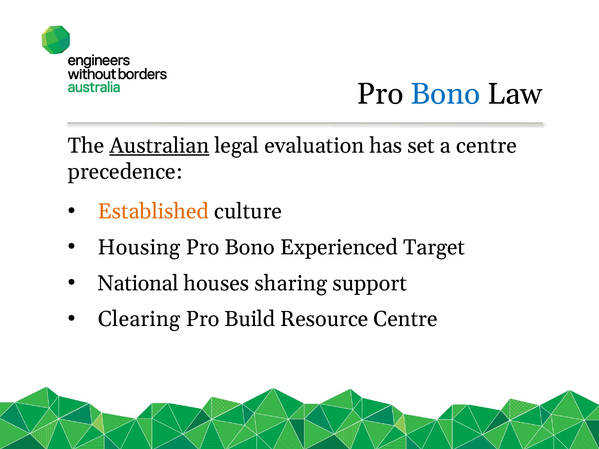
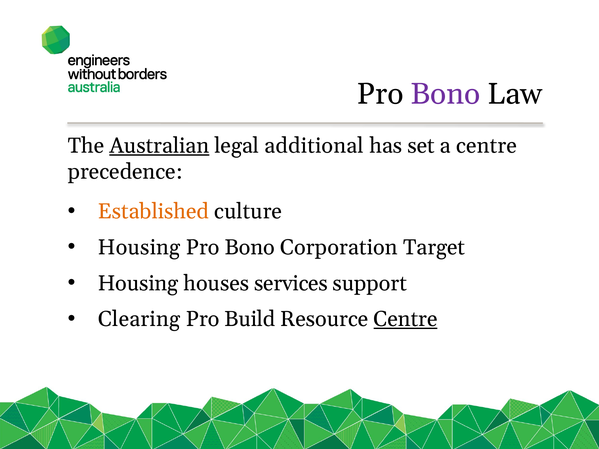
Bono at (446, 94) colour: blue -> purple
evaluation: evaluation -> additional
Experienced: Experienced -> Corporation
National at (138, 283): National -> Housing
sharing: sharing -> services
Centre at (406, 319) underline: none -> present
